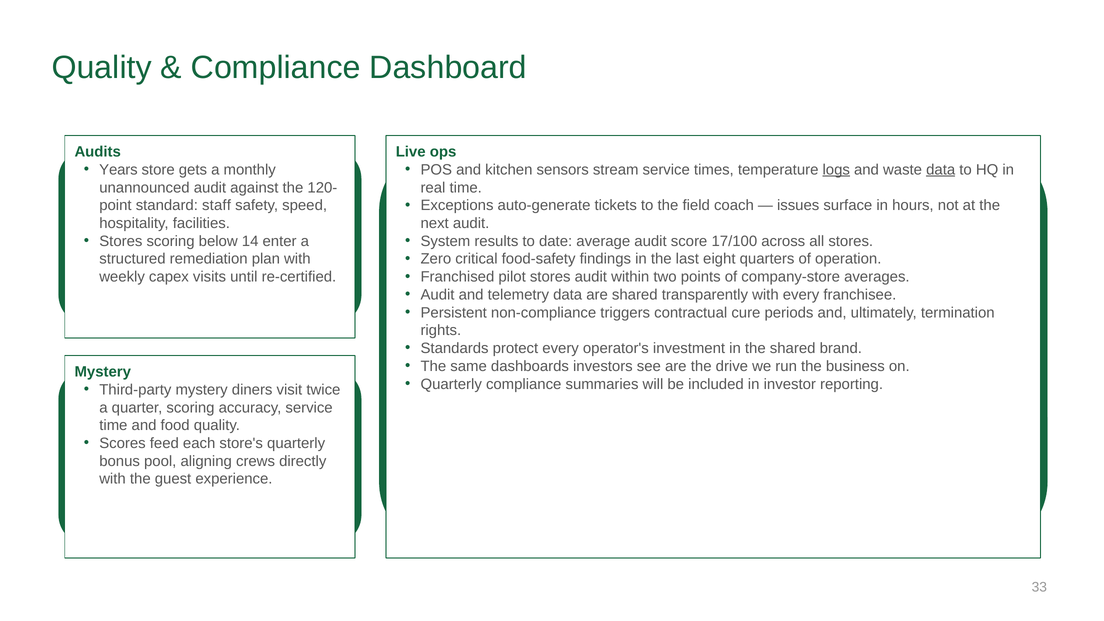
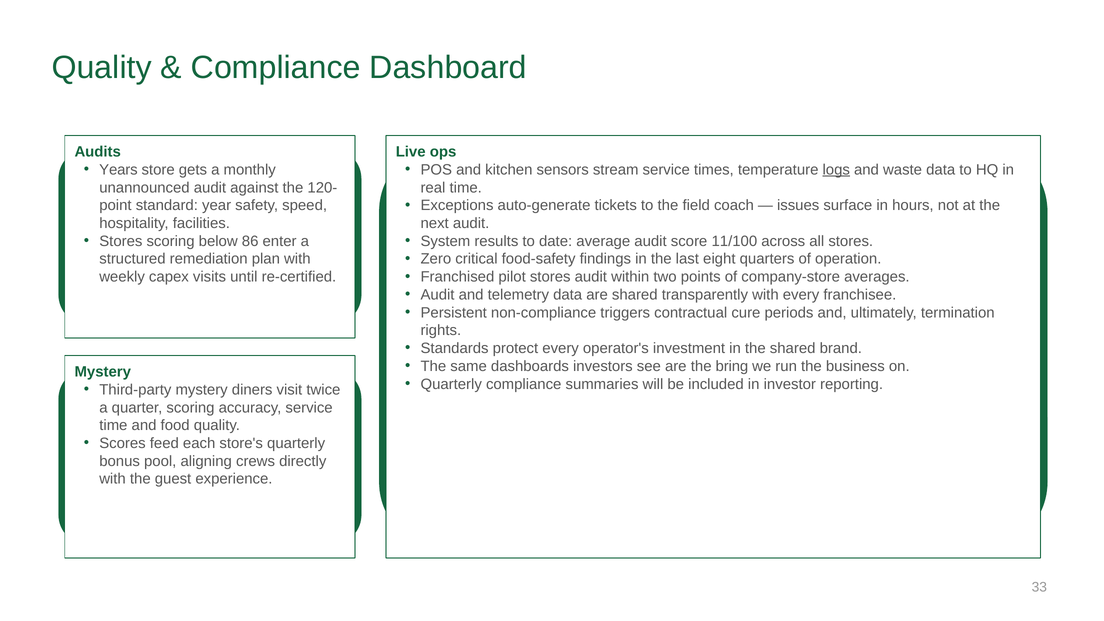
data at (941, 170) underline: present -> none
staff: staff -> year
14: 14 -> 86
17/100: 17/100 -> 11/100
drive: drive -> bring
